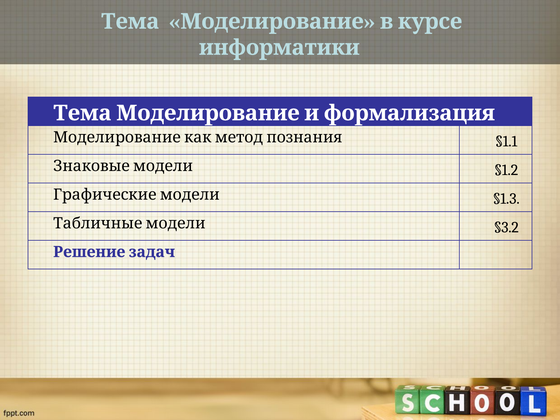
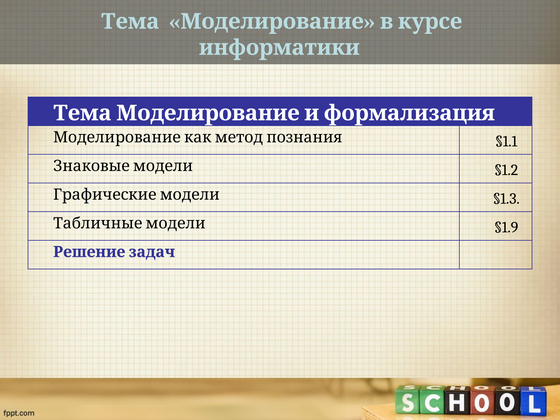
§3.2: §3.2 -> §1.9
